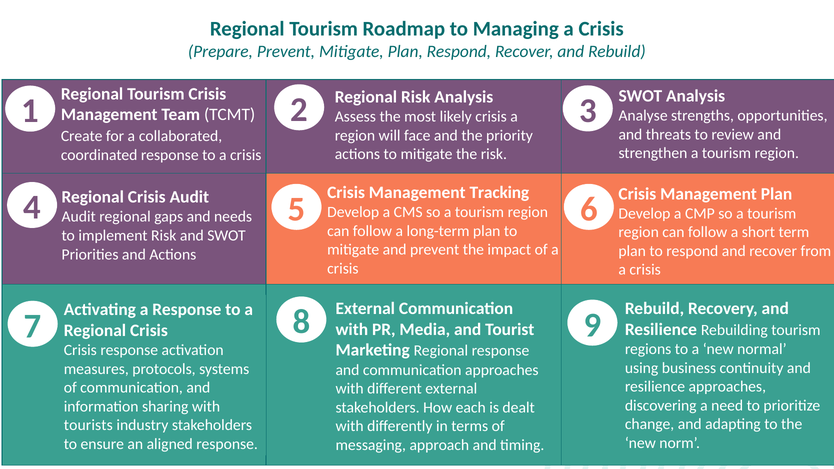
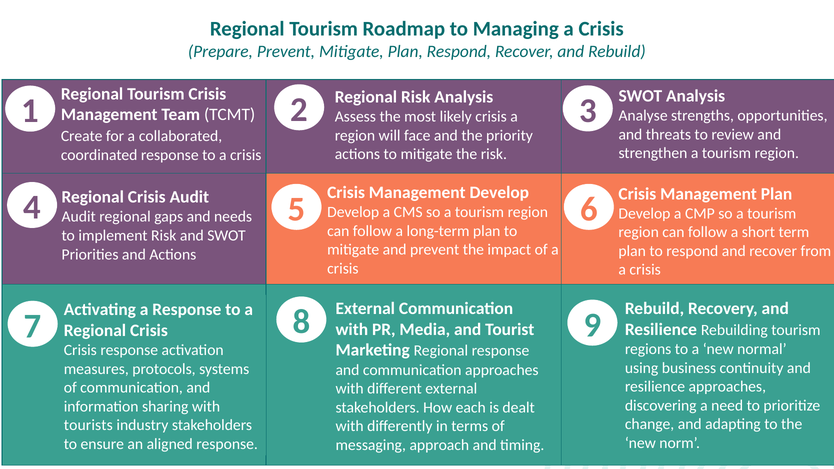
Management Tracking: Tracking -> Develop
